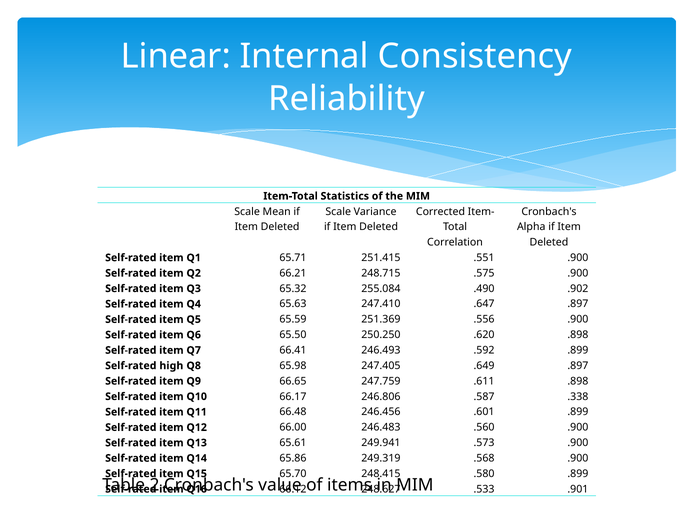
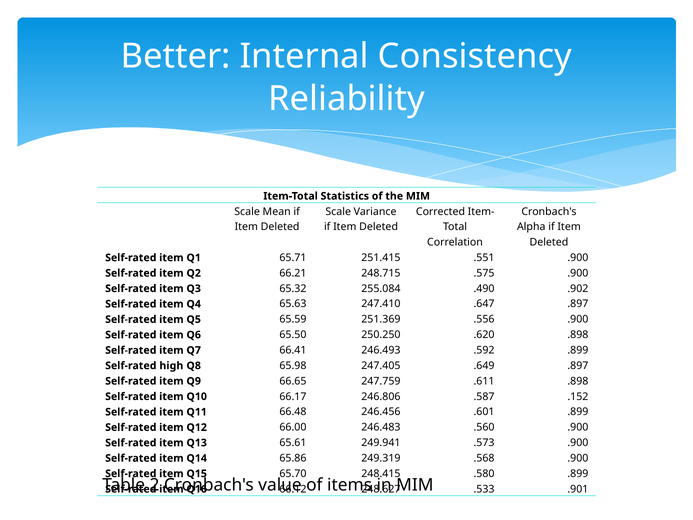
Linear: Linear -> Better
.338: .338 -> .152
